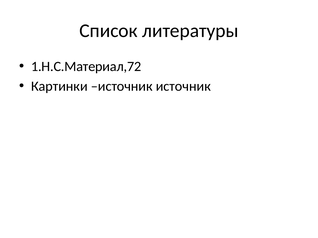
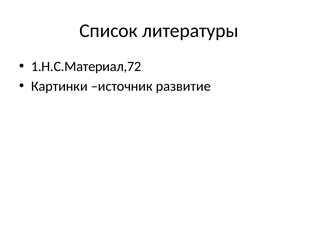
источник источник: источник -> развитие
